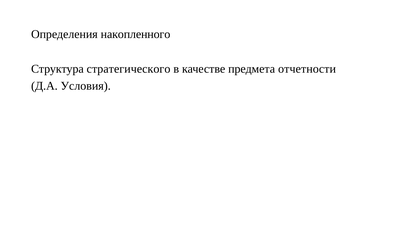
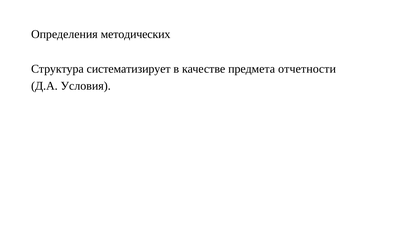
накопленного: накопленного -> методических
стратегического: стратегического -> систематизирует
